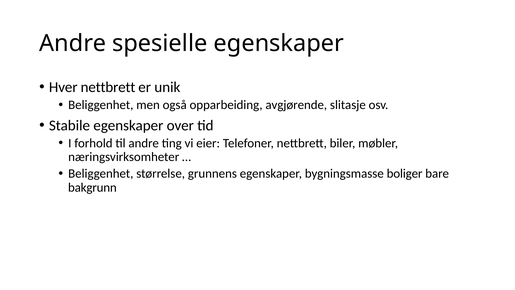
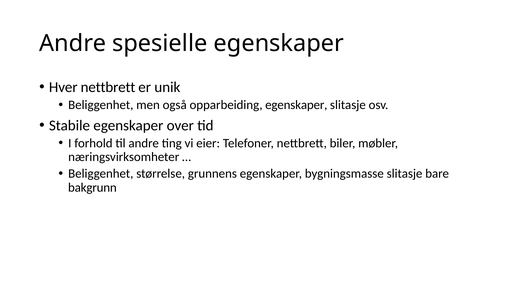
opparbeiding avgjørende: avgjørende -> egenskaper
bygningsmasse boliger: boliger -> slitasje
